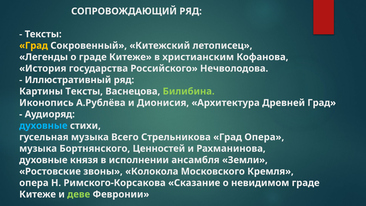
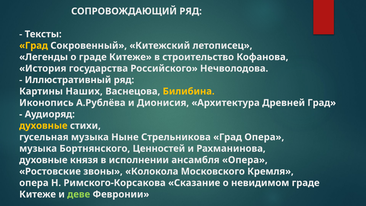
христианским: христианским -> строительство
Картины Тексты: Тексты -> Наших
Билибина colour: light green -> yellow
духовные at (43, 126) colour: light blue -> yellow
Всего: Всего -> Ныне
ансамбля Земли: Земли -> Опера
